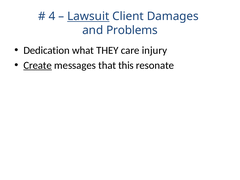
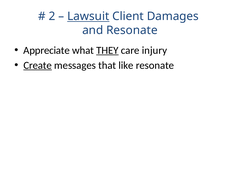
4: 4 -> 2
and Problems: Problems -> Resonate
Dedication: Dedication -> Appreciate
THEY underline: none -> present
this: this -> like
